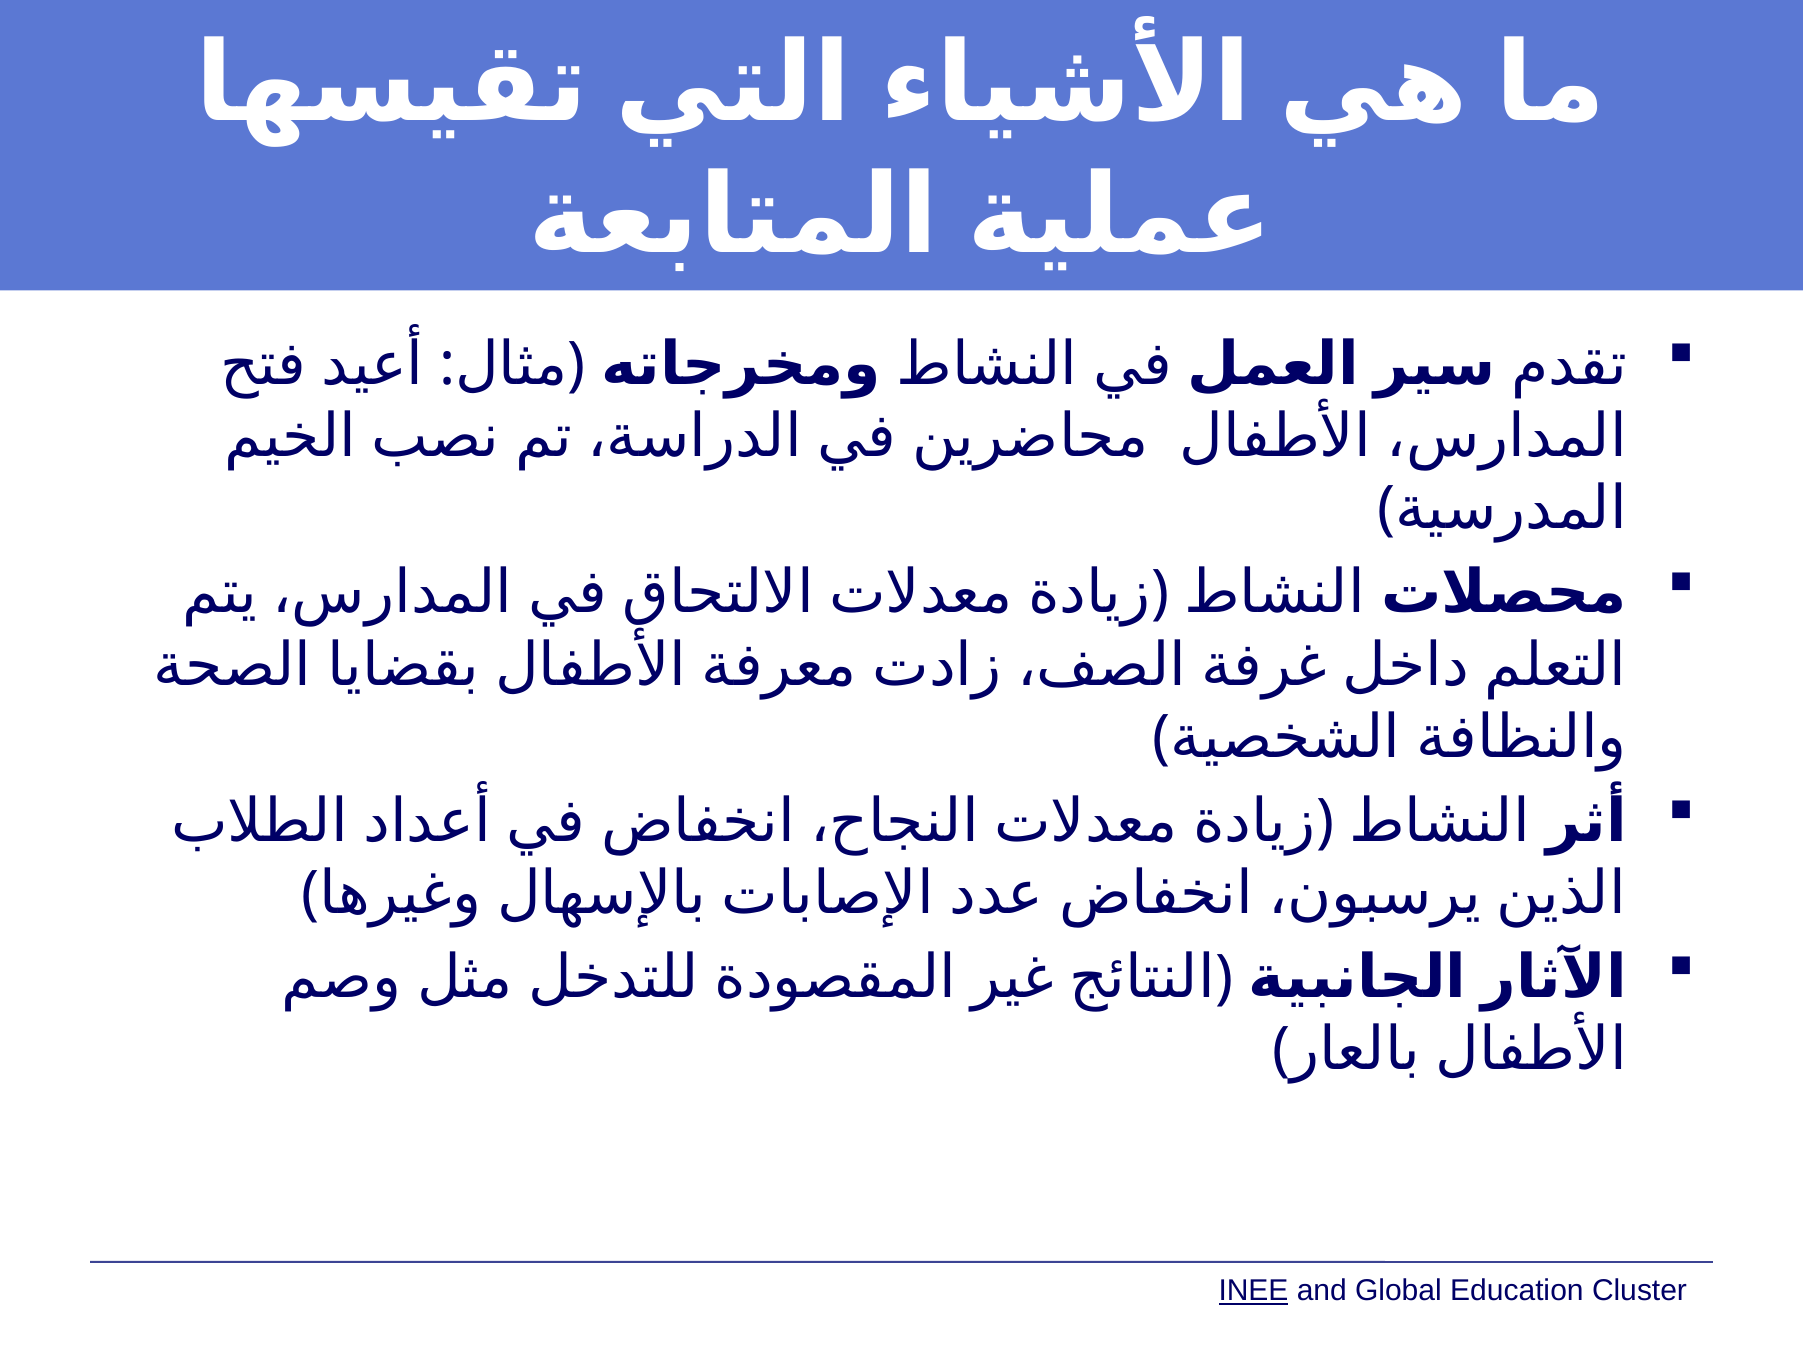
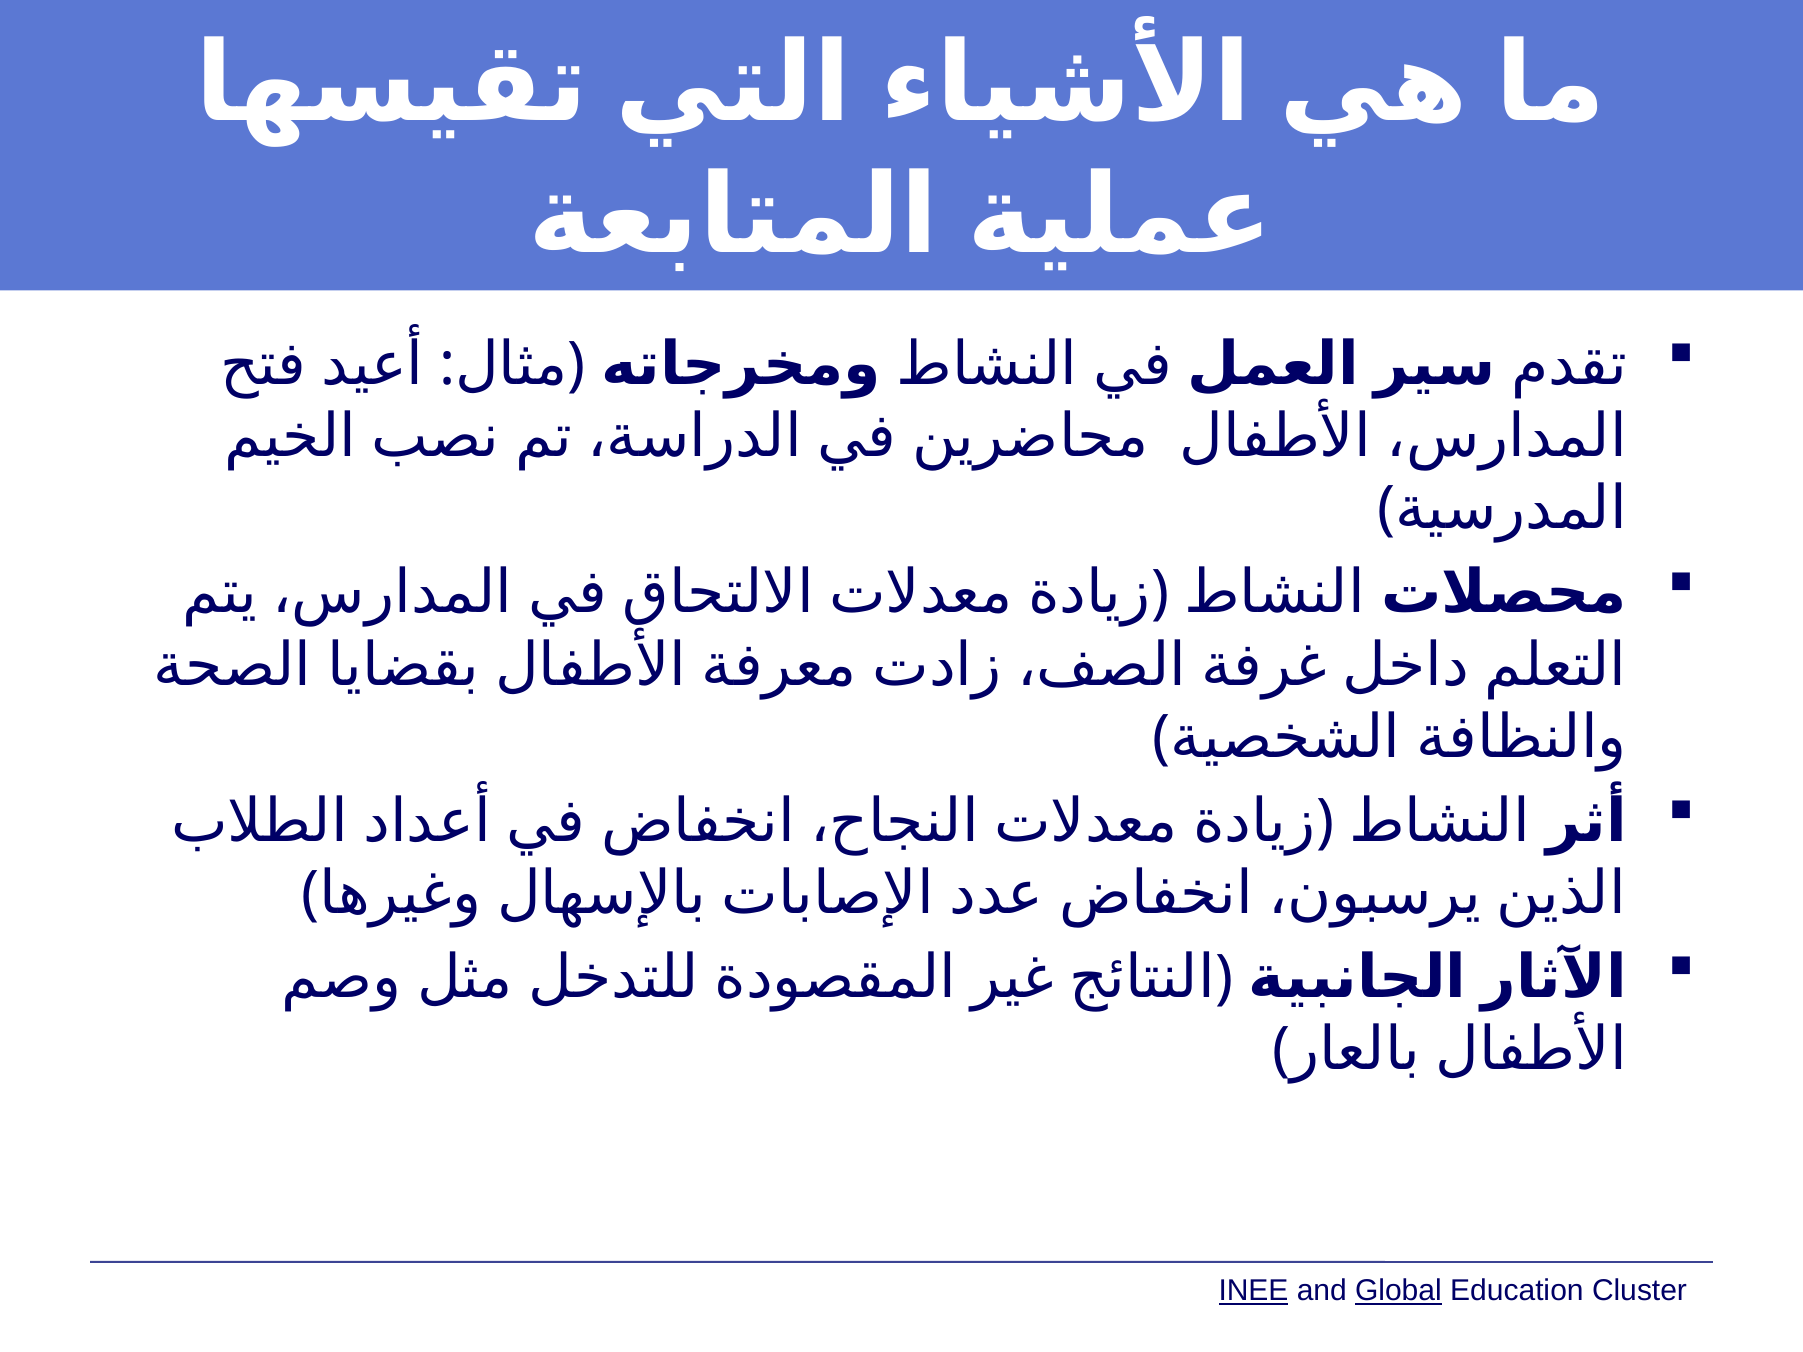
Global underline: none -> present
